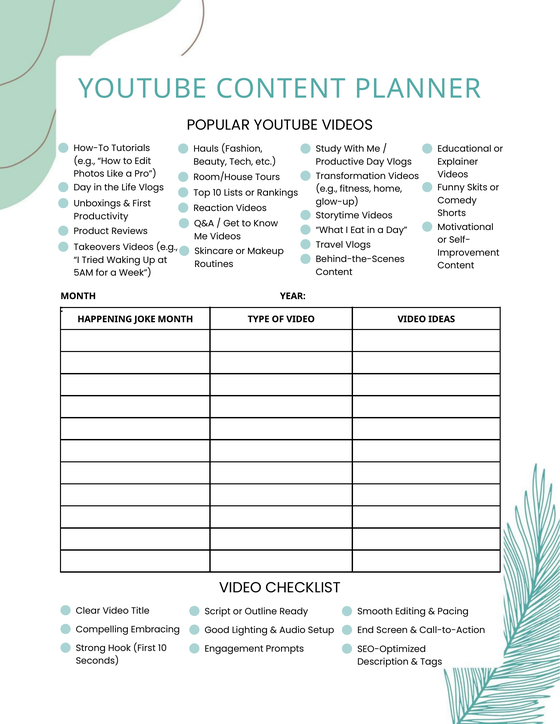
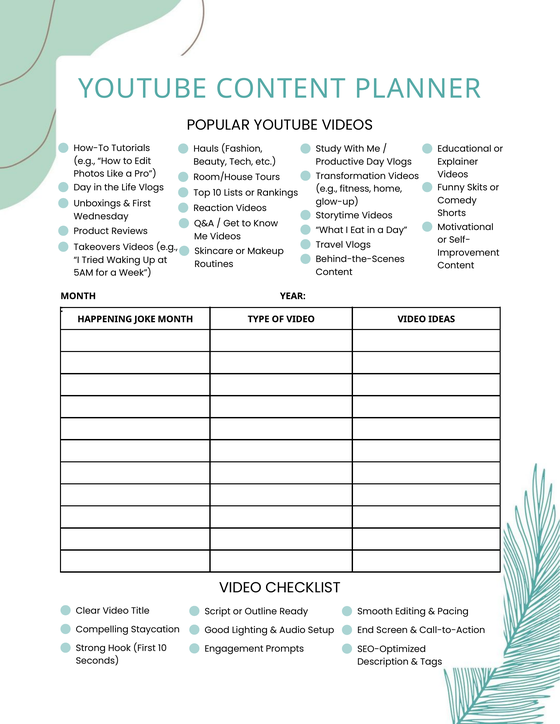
Productivity: Productivity -> Wednesday
Embracing: Embracing -> Staycation
